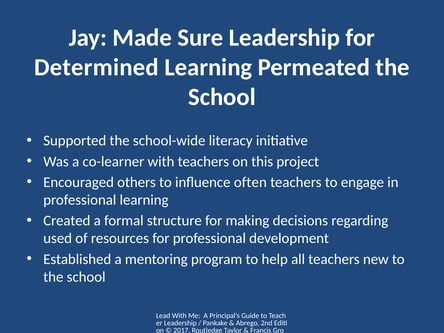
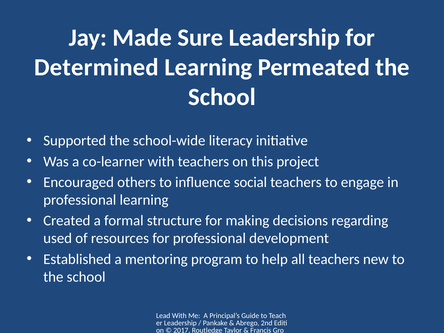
often: often -> social
